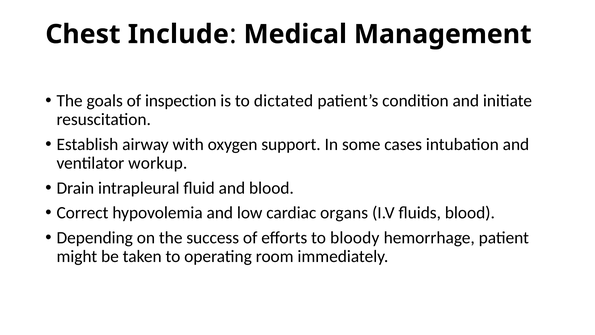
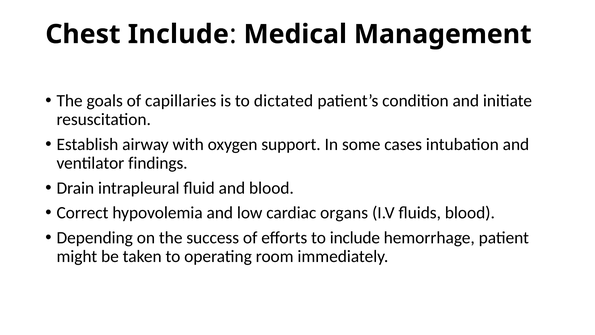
inspection: inspection -> capillaries
workup: workup -> findings
to bloody: bloody -> include
